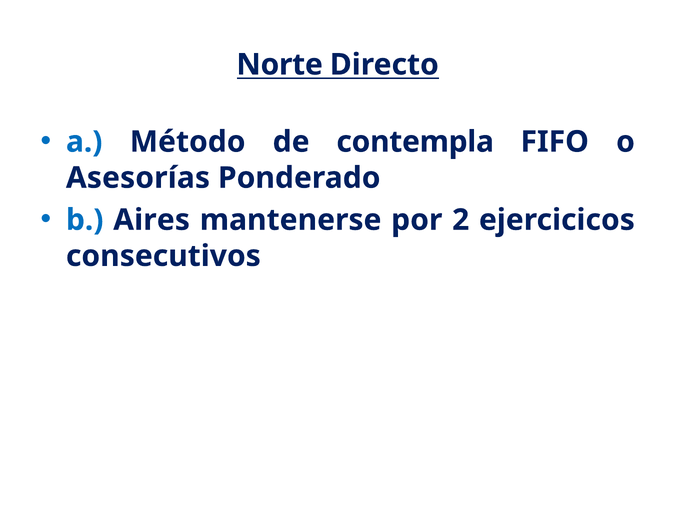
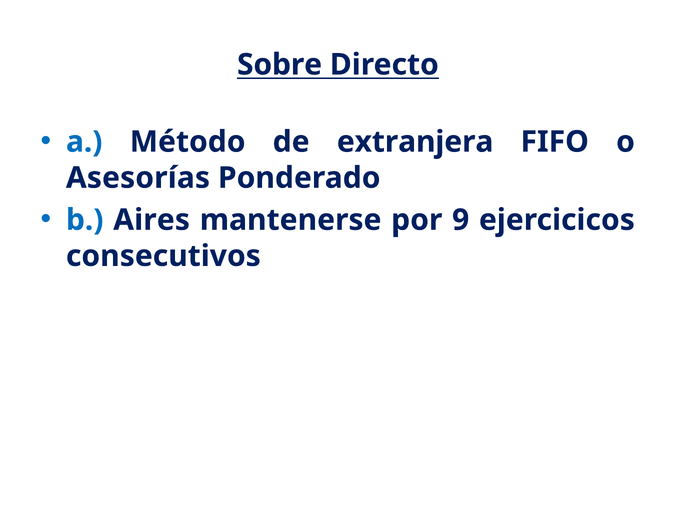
Norte: Norte -> Sobre
contempla: contempla -> extranjera
2: 2 -> 9
